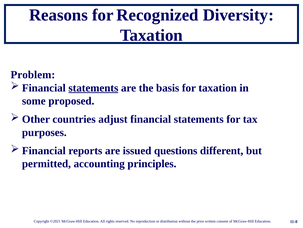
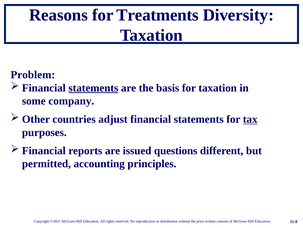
Recognized: Recognized -> Treatments
proposed: proposed -> company
tax underline: none -> present
